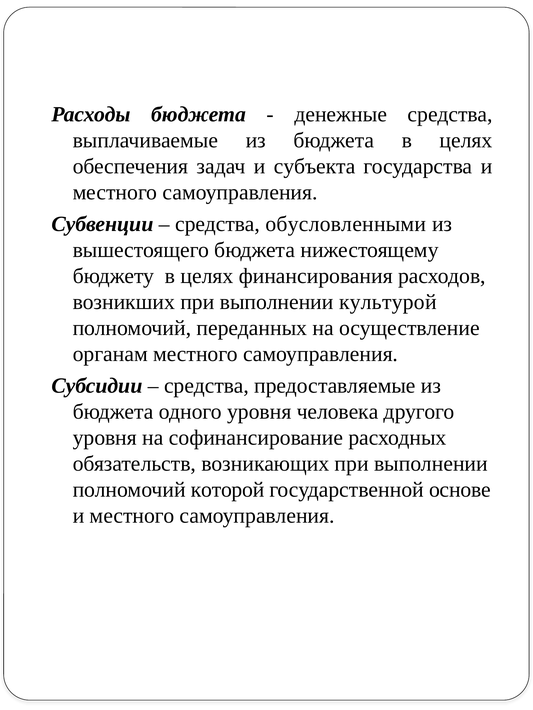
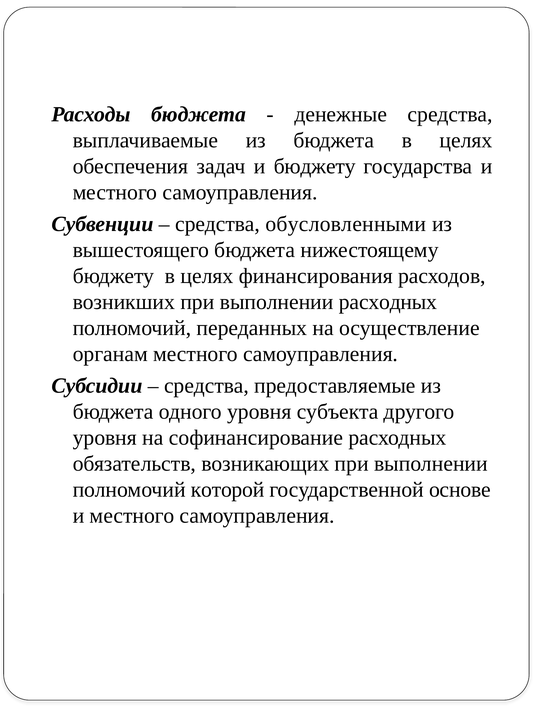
и субъекта: субъекта -> бюджету
выполнении культурой: культурой -> расходных
человека: человека -> субъекта
